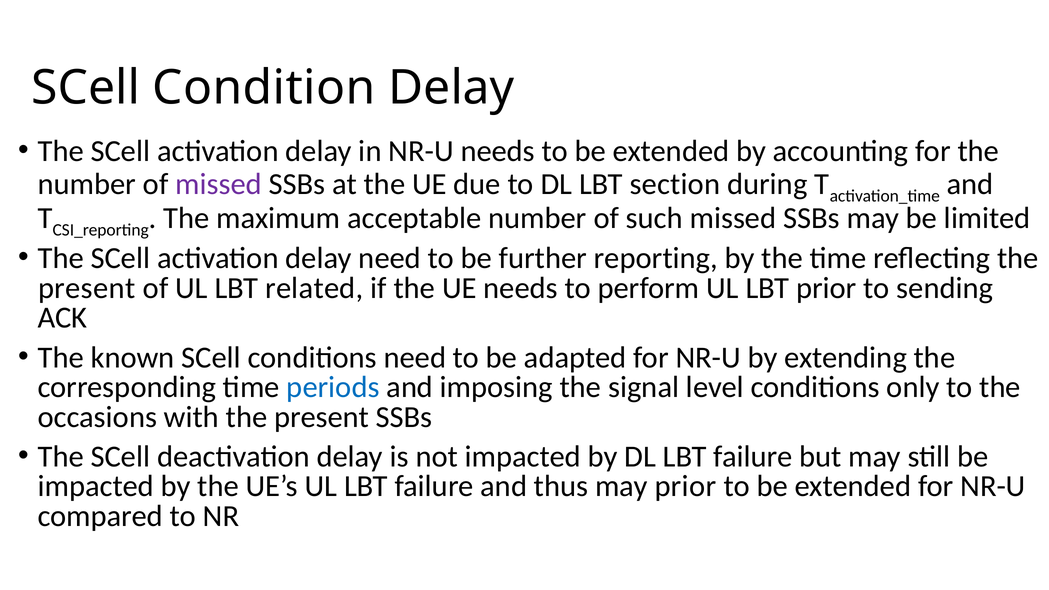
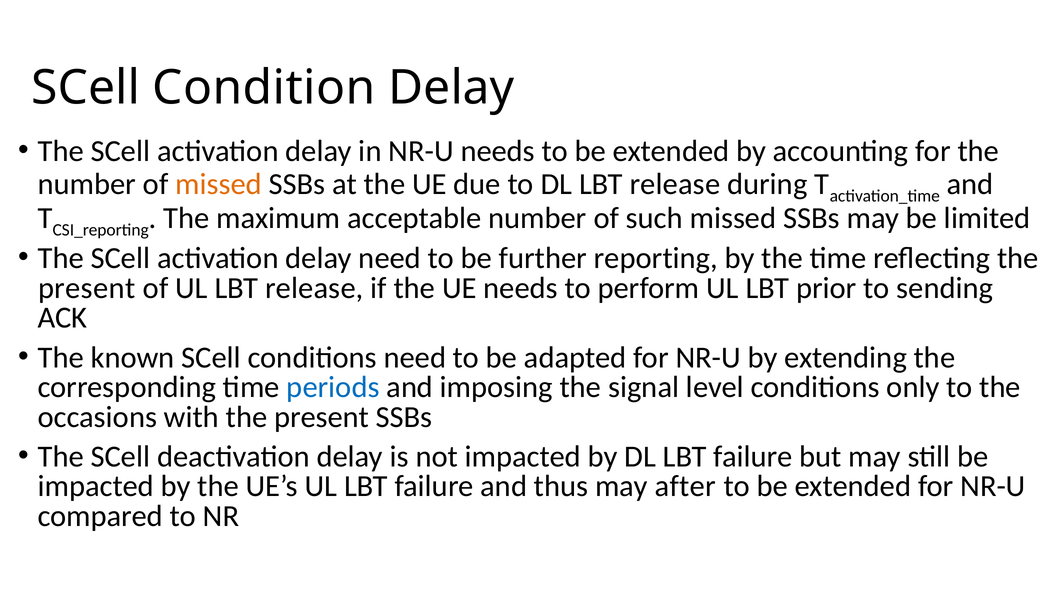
missed at (219, 184) colour: purple -> orange
DL LBT section: section -> release
UL LBT related: related -> release
may prior: prior -> after
